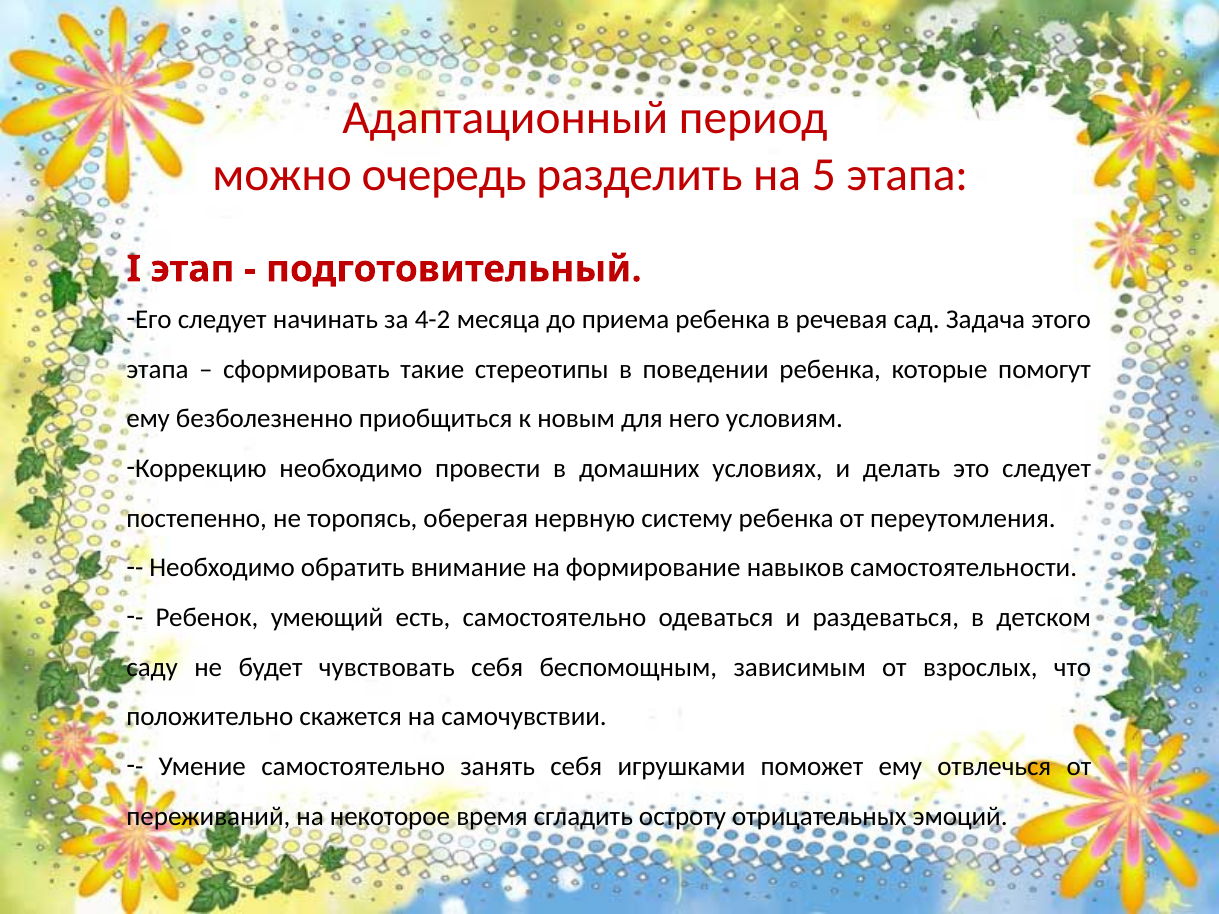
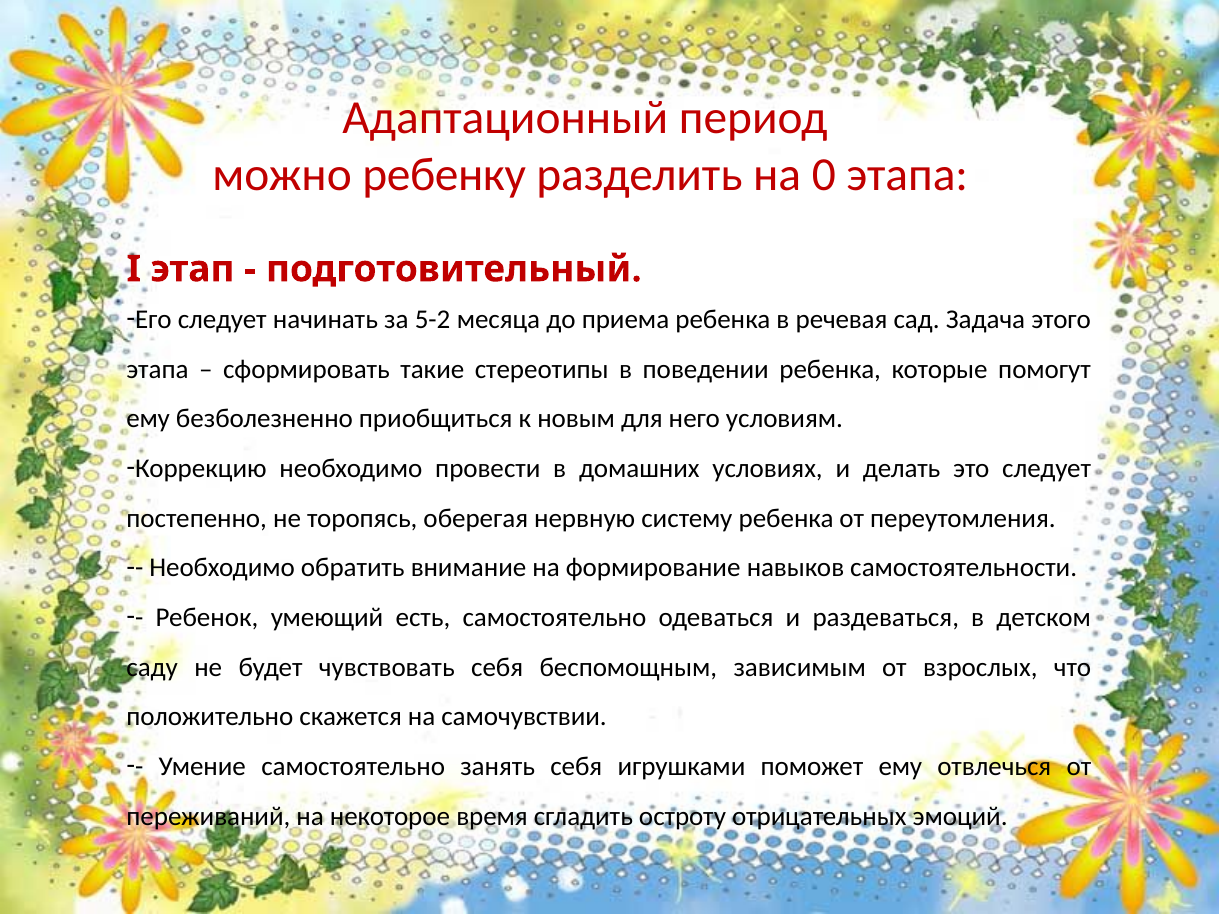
очередь: очередь -> ребенку
5: 5 -> 0
4-2: 4-2 -> 5-2
